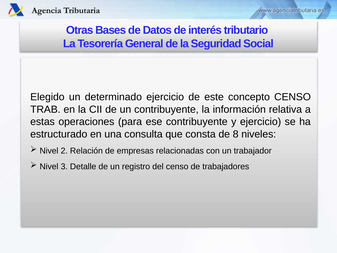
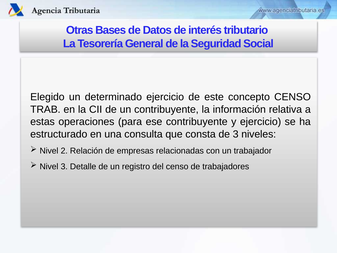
de 8: 8 -> 3
